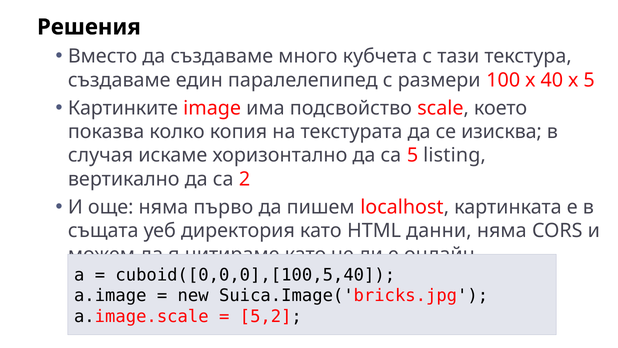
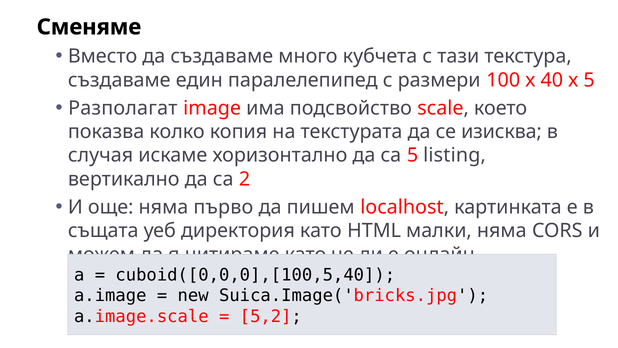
Решения: Решения -> Сменяме
Картинките: Картинките -> Разполагат
данни: данни -> малки
